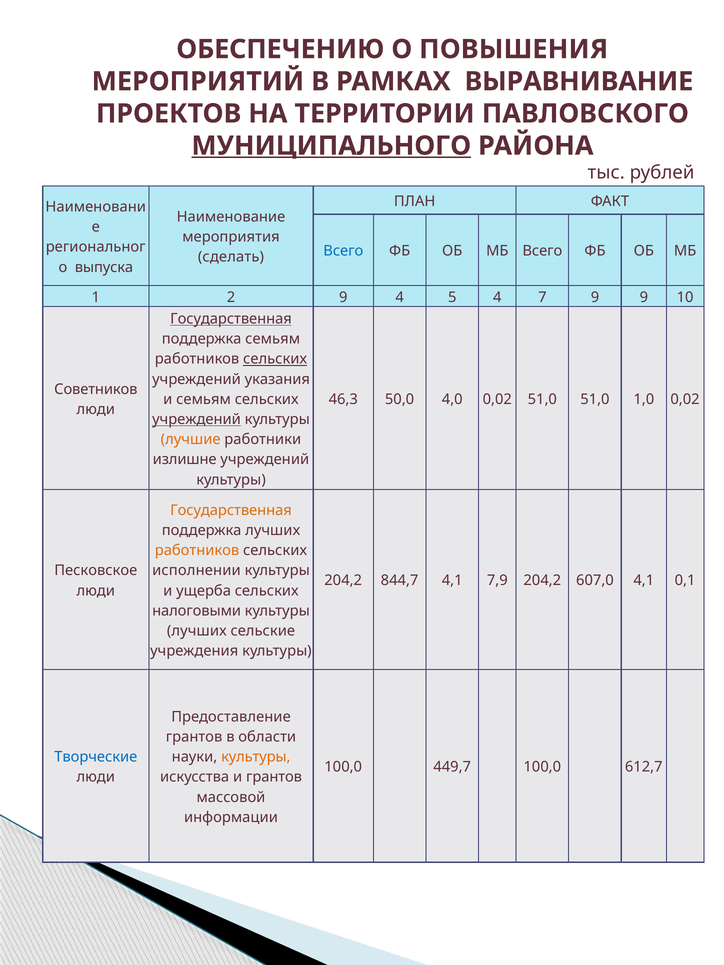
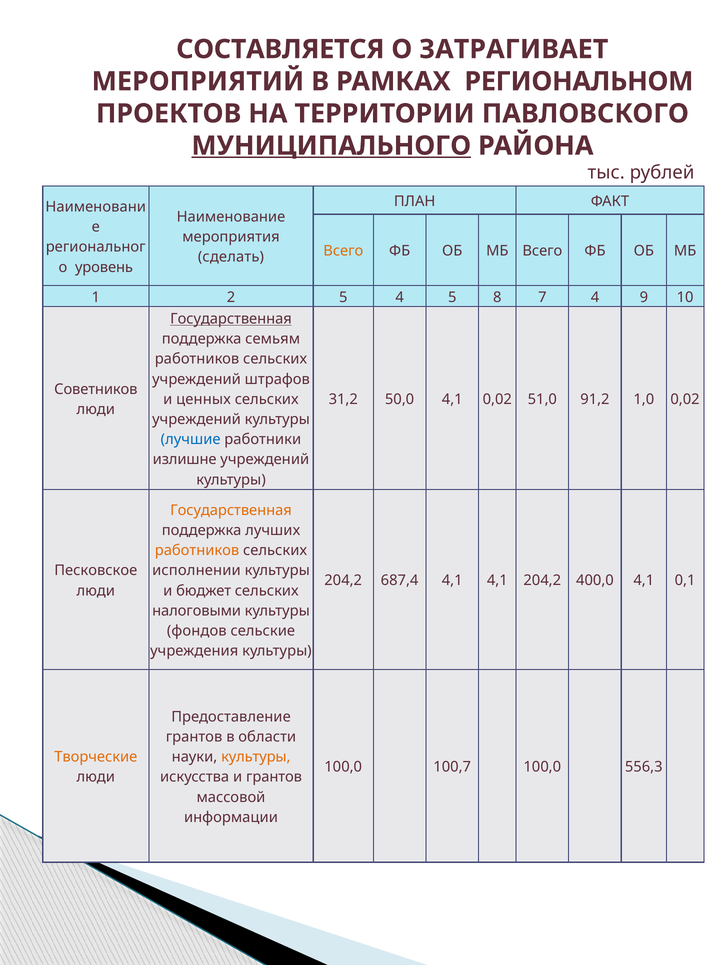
ОБЕСПЕЧЕНИЮ: ОБЕСПЕЧЕНИЮ -> СОСТАВЛЯЕТСЯ
ПОВЫШЕНИЯ: ПОВЫШЕНИЯ -> ЗАТРАГИВАЕТ
ВЫРАВНИВАНИЕ: ВЫРАВНИВАНИЕ -> РЕГИОНАЛЬНОМ
Всего at (343, 251) colour: blue -> orange
выпуска: выпуска -> уровень
2 9: 9 -> 5
5 4: 4 -> 8
7 9: 9 -> 4
сельских at (275, 359) underline: present -> none
указания: указания -> штрафов
46,3: 46,3 -> 31,2
50,0 4,0: 4,0 -> 4,1
51,0 51,0: 51,0 -> 91,2
и семьям: семьям -> ценных
учреждений at (197, 420) underline: present -> none
лучшие colour: orange -> blue
844,7: 844,7 -> 687,4
4,1 7,9: 7,9 -> 4,1
607,0: 607,0 -> 400,0
ущерба: ущерба -> бюджет
лучших at (197, 631): лучших -> фондов
Творческие colour: blue -> orange
449,7: 449,7 -> 100,7
612,7: 612,7 -> 556,3
